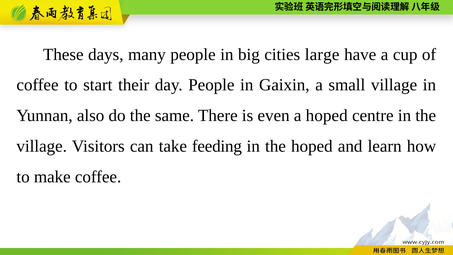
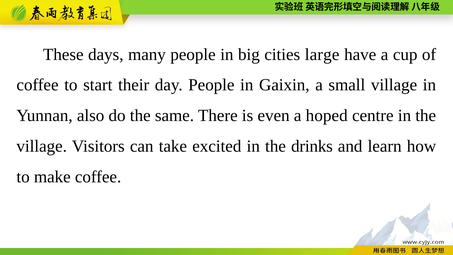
feeding: feeding -> excited
the hoped: hoped -> drinks
